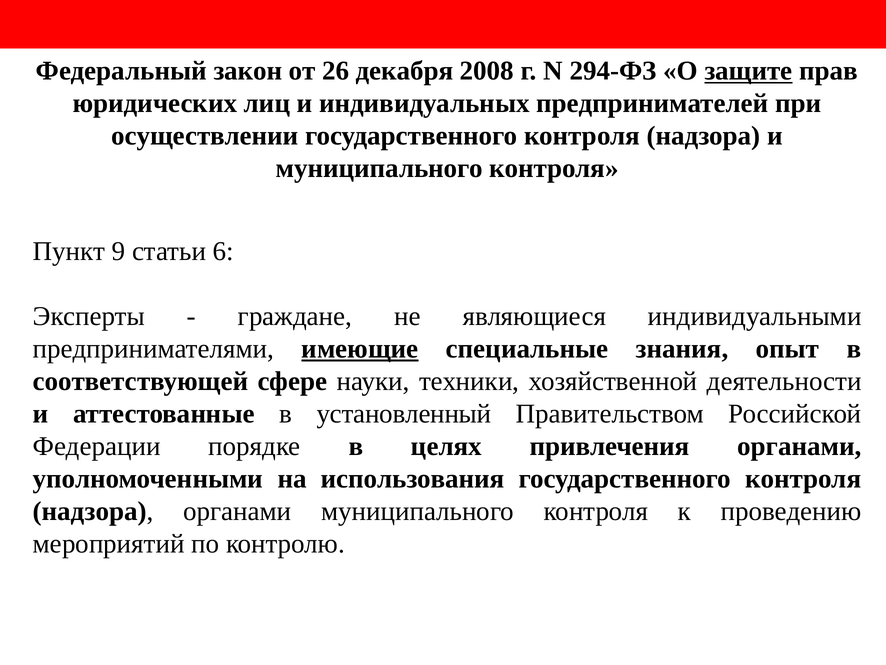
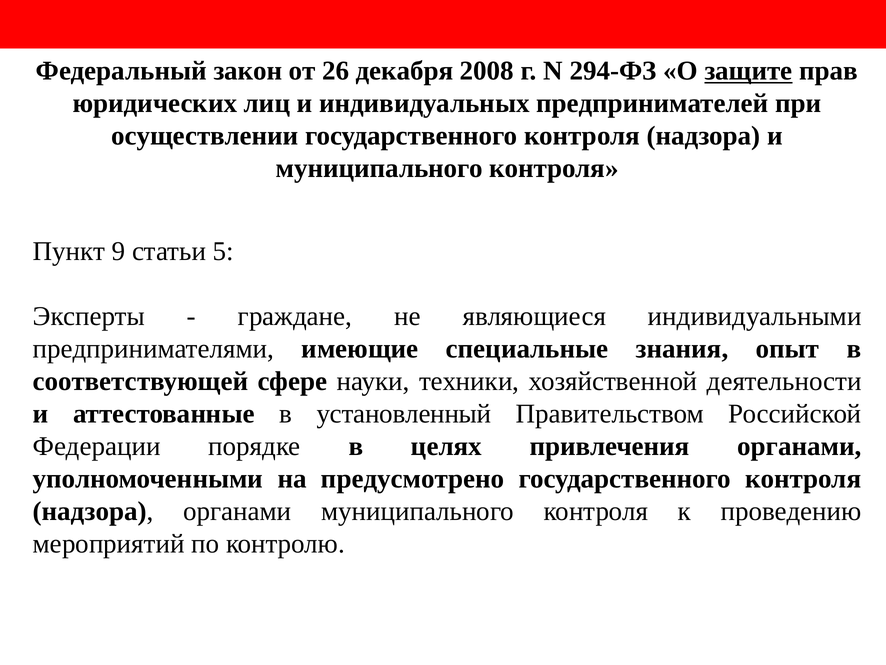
6: 6 -> 5
имеющие underline: present -> none
использования: использования -> предусмотрено
